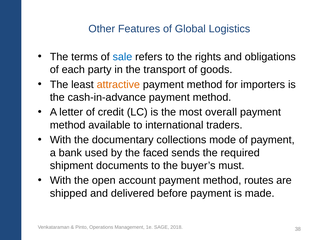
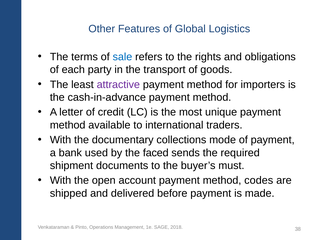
attractive colour: orange -> purple
overall: overall -> unique
routes: routes -> codes
